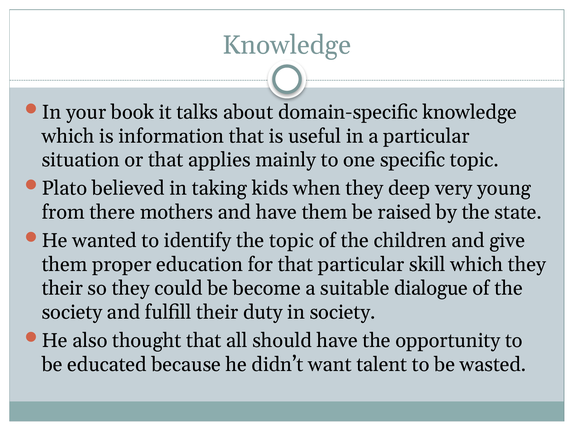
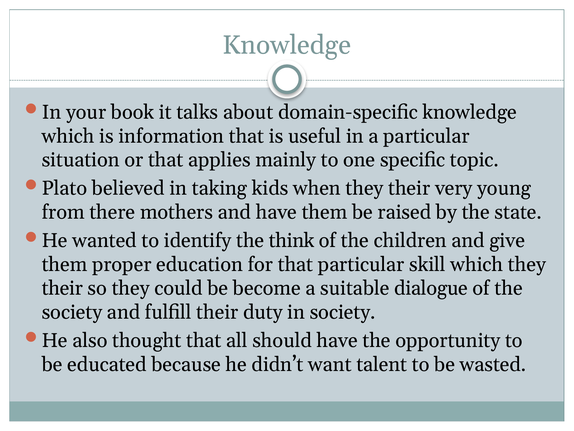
when they deep: deep -> their
the topic: topic -> think
